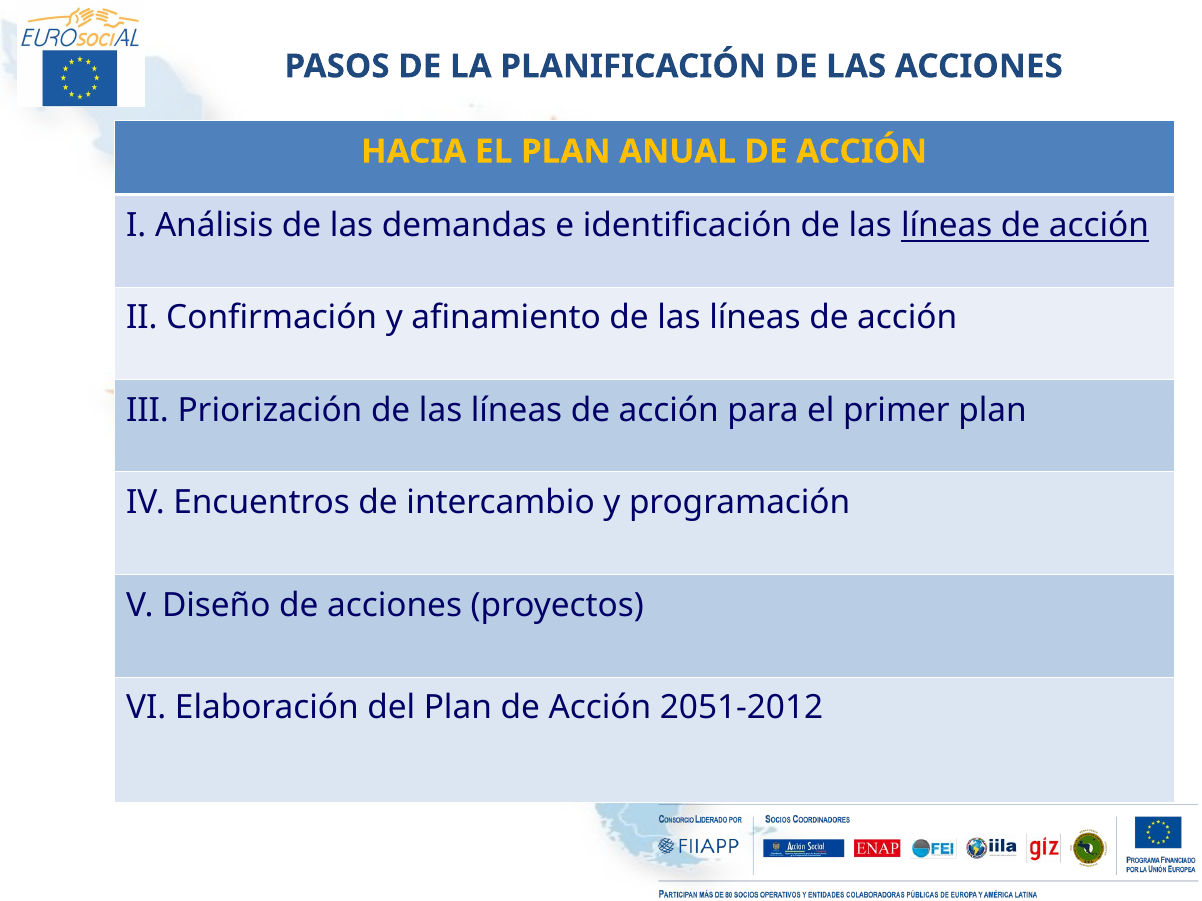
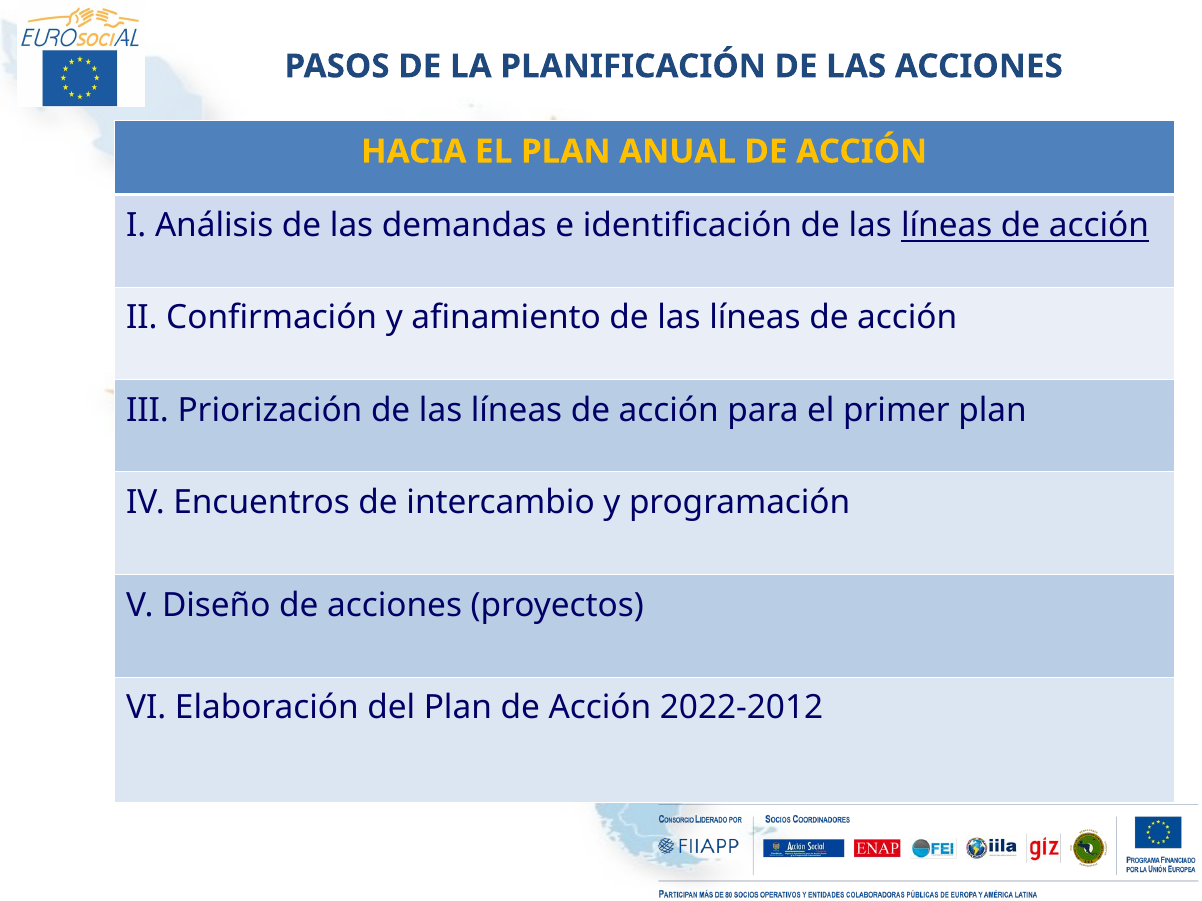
2051-2012: 2051-2012 -> 2022-2012
